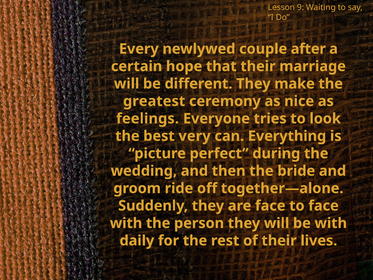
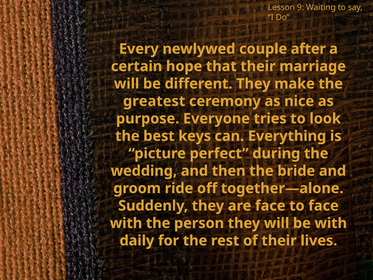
feelings: feelings -> purpose
very: very -> keys
